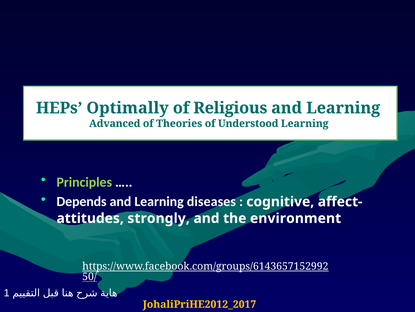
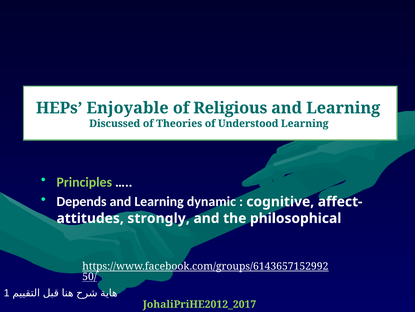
Optimally: Optimally -> Enjoyable
Advanced: Advanced -> Discussed
diseases: diseases -> dynamic
environment: environment -> philosophical
JohaliPriHE2012_2017 colour: yellow -> light green
